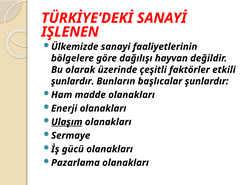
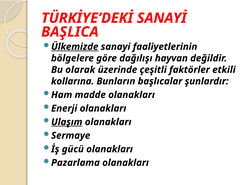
IŞLENEN: IŞLENEN -> BAŞLICA
Ülkemizde underline: none -> present
şunlardır at (73, 81): şunlardır -> kollarına
